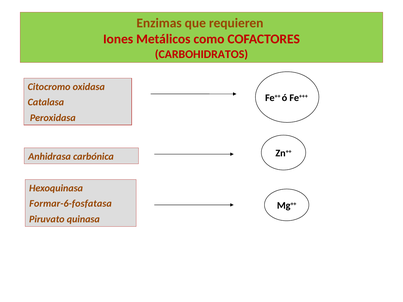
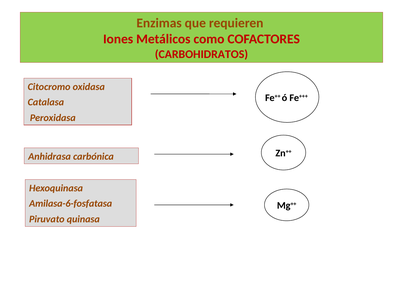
Formar-6-fosfatasa: Formar-6-fosfatasa -> Amilasa-6-fosfatasa
